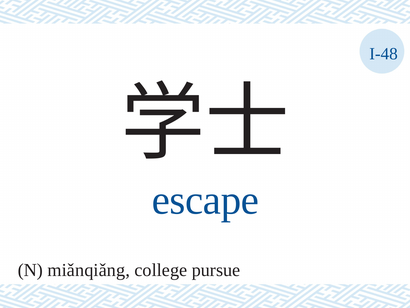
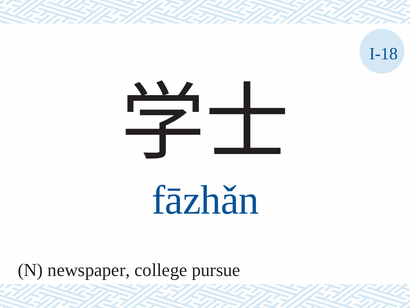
I-48: I-48 -> I-18
escape: escape -> fāzhǎn
miǎnqiǎng: miǎnqiǎng -> newspaper
